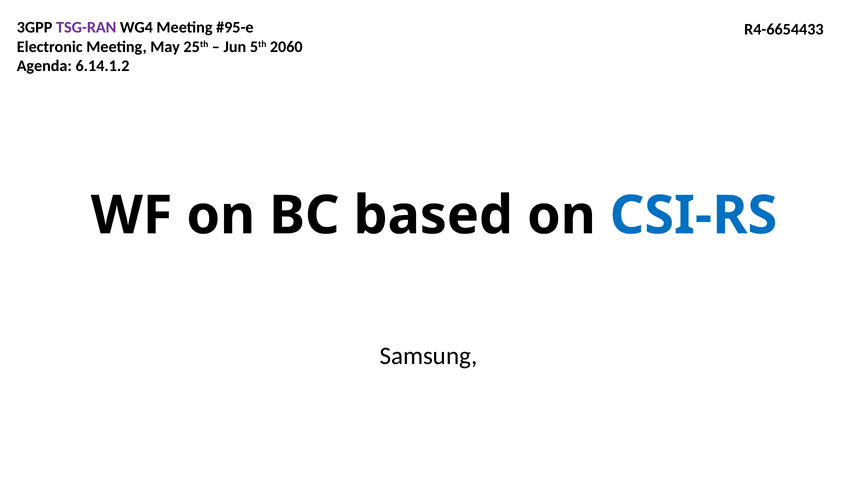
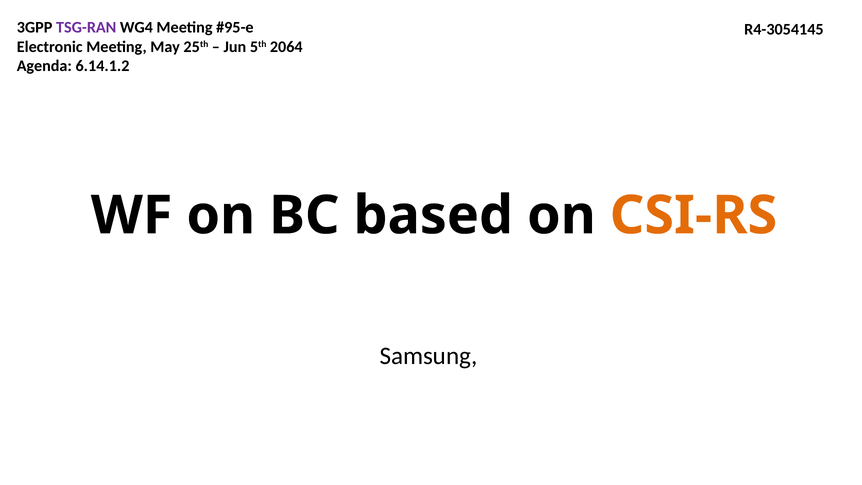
R4-6654433: R4-6654433 -> R4-3054145
2060: 2060 -> 2064
CSI-RS colour: blue -> orange
